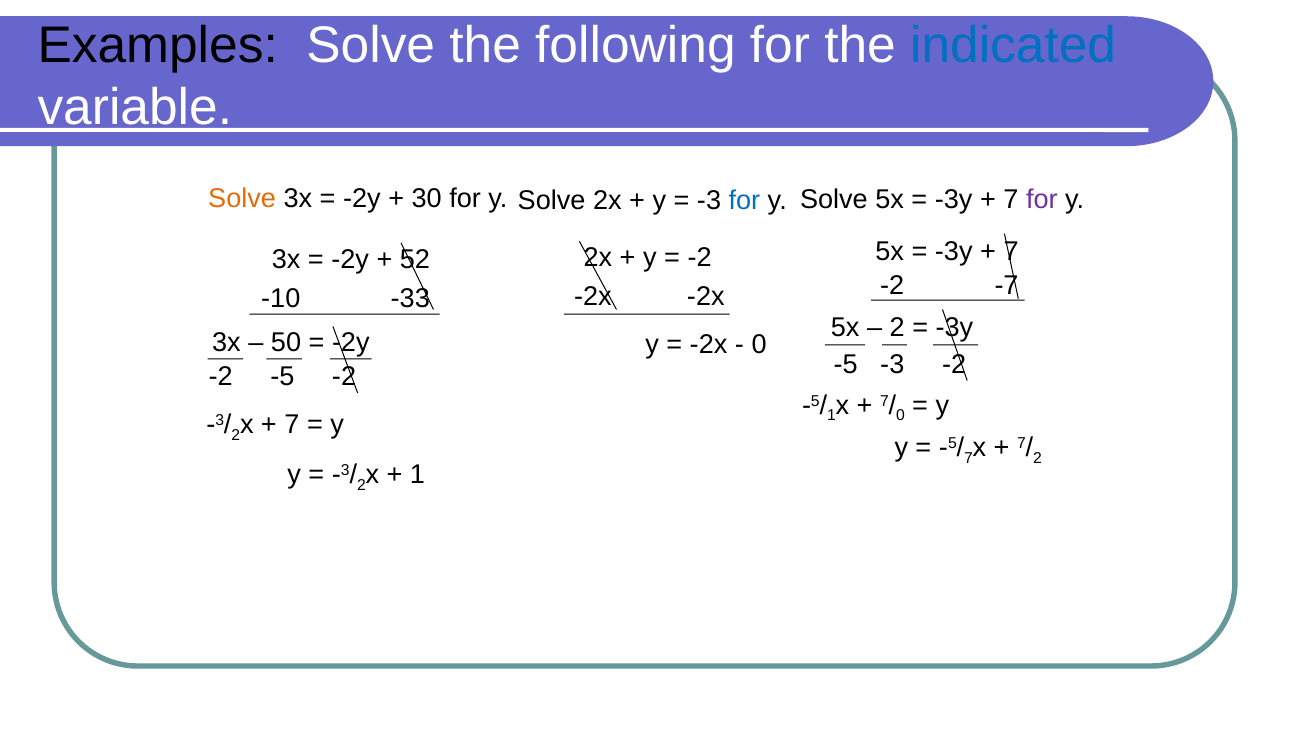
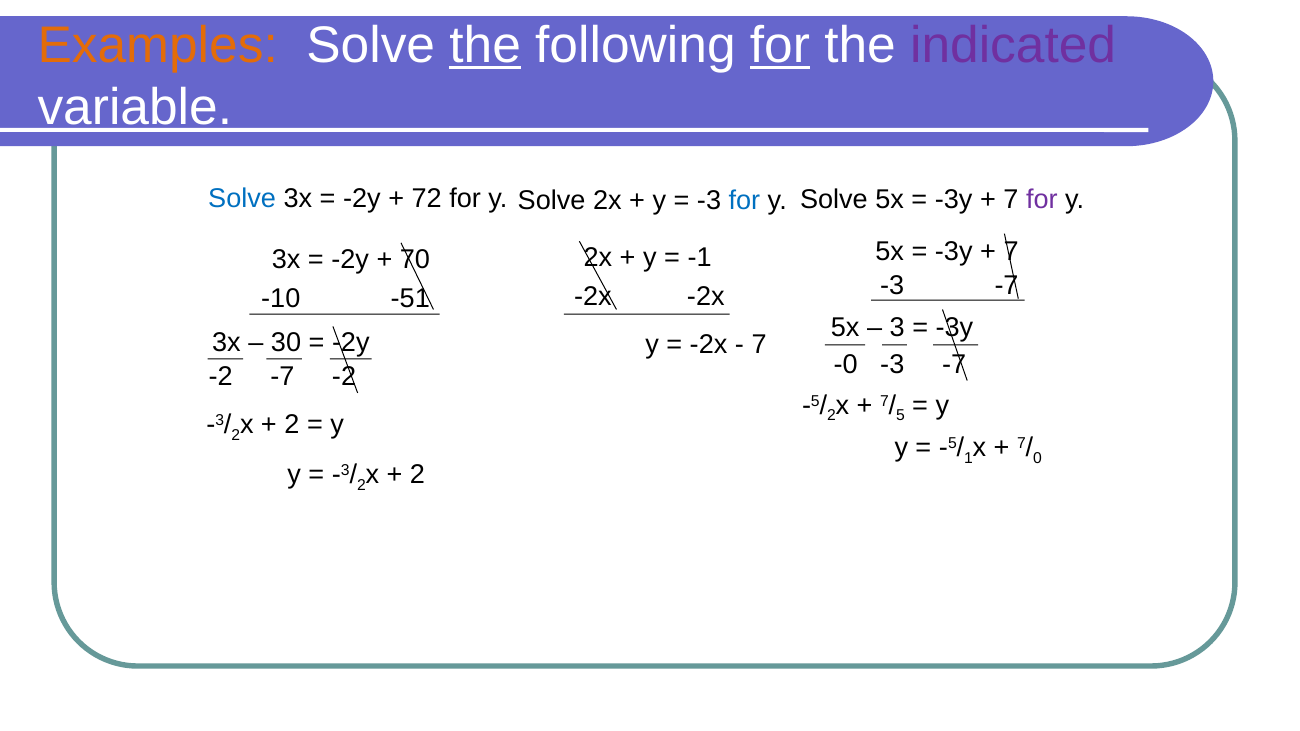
Examples colour: black -> orange
the at (485, 46) underline: none -> present
for at (780, 46) underline: none -> present
indicated colour: blue -> purple
Solve at (242, 199) colour: orange -> blue
30: 30 -> 72
-2 at (700, 258): -2 -> -1
52: 52 -> 70
-2 at (892, 286): -2 -> -3
-33: -33 -> -51
2 at (897, 328): 2 -> 3
50: 50 -> 30
0 at (759, 345): 0 -> 7
-5 at (846, 365): -5 -> -0
-2 at (954, 365): -2 -> -7
-2 -5: -5 -> -7
1 at (831, 416): 1 -> 2
0 at (900, 416): 0 -> 5
7 at (292, 425): 7 -> 2
7 at (968, 459): 7 -> 1
2 at (1037, 459): 2 -> 0
1 at (417, 475): 1 -> 2
